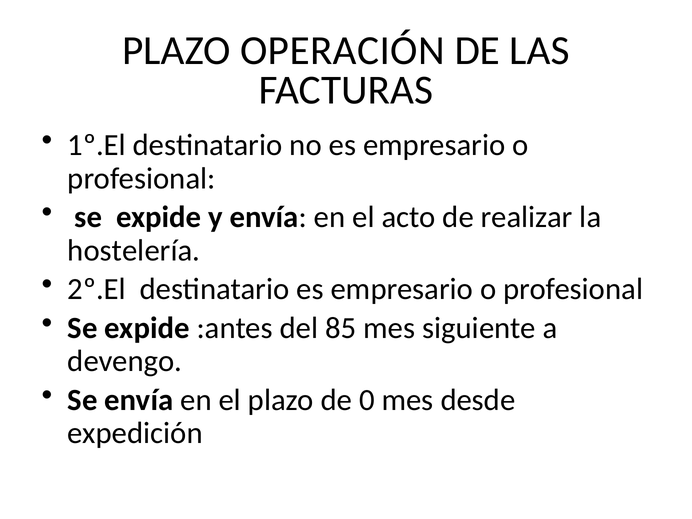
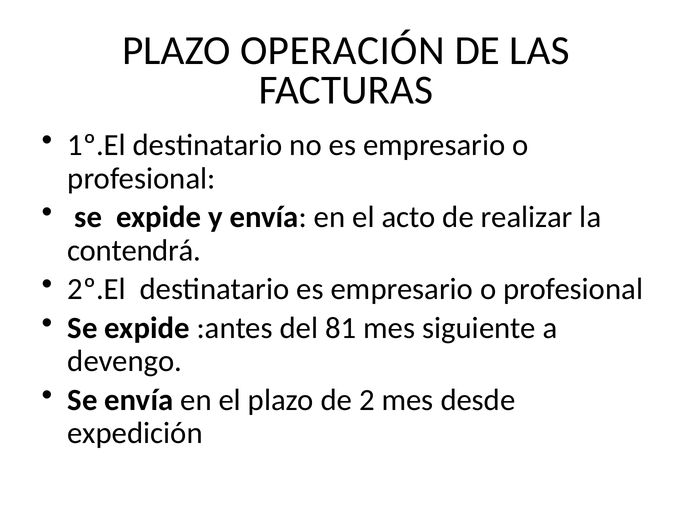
hostelería: hostelería -> contendrá
85: 85 -> 81
0: 0 -> 2
